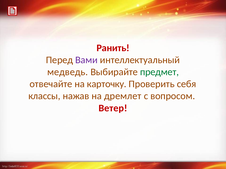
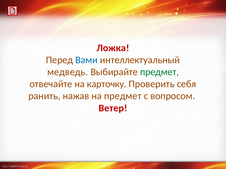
Ранить: Ранить -> Ложка
Вами colour: purple -> blue
классы: классы -> ранить
на дремлет: дремлет -> предмет
